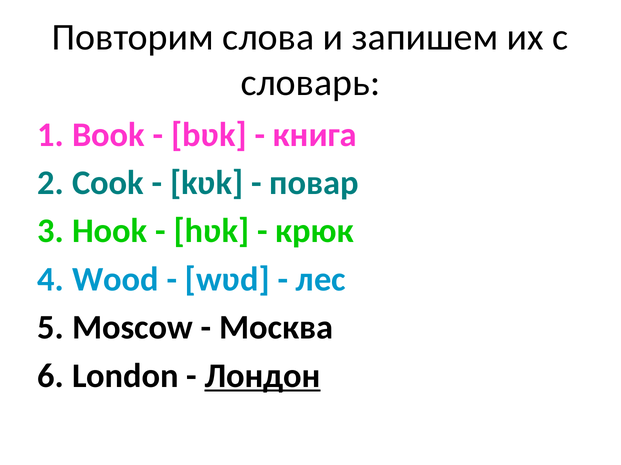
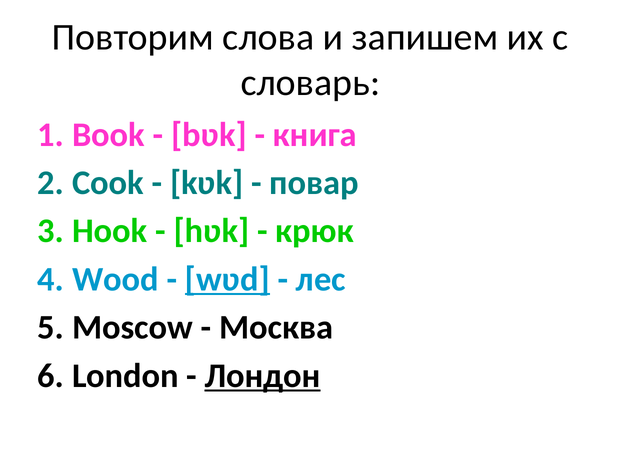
wʋd underline: none -> present
